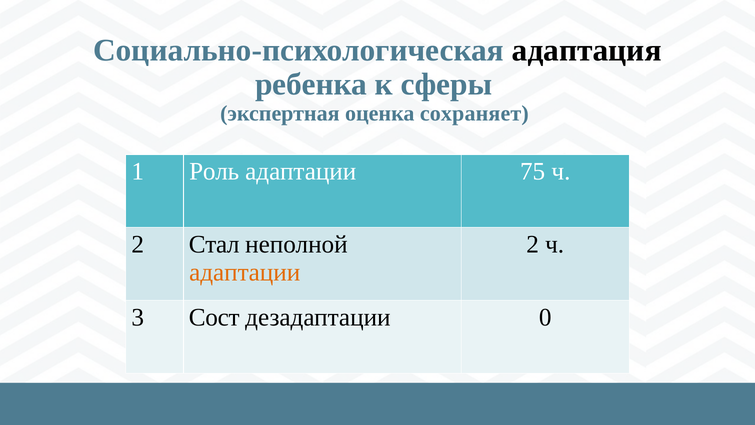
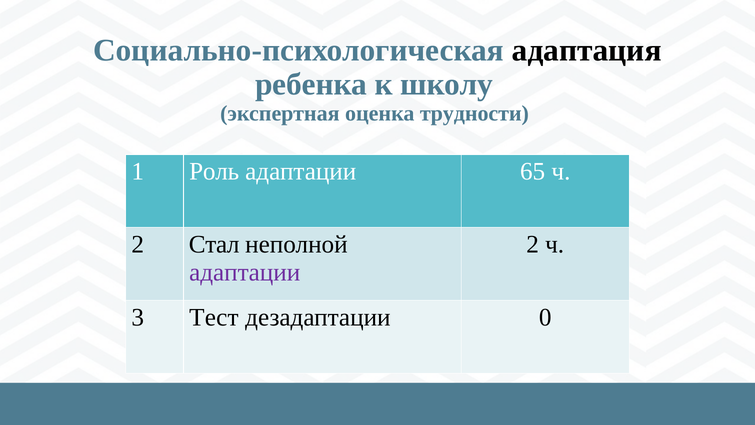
сферы: сферы -> школу
сохраняет: сохраняет -> трудности
75: 75 -> 65
адаптации at (245, 272) colour: orange -> purple
Сост: Сост -> Тест
